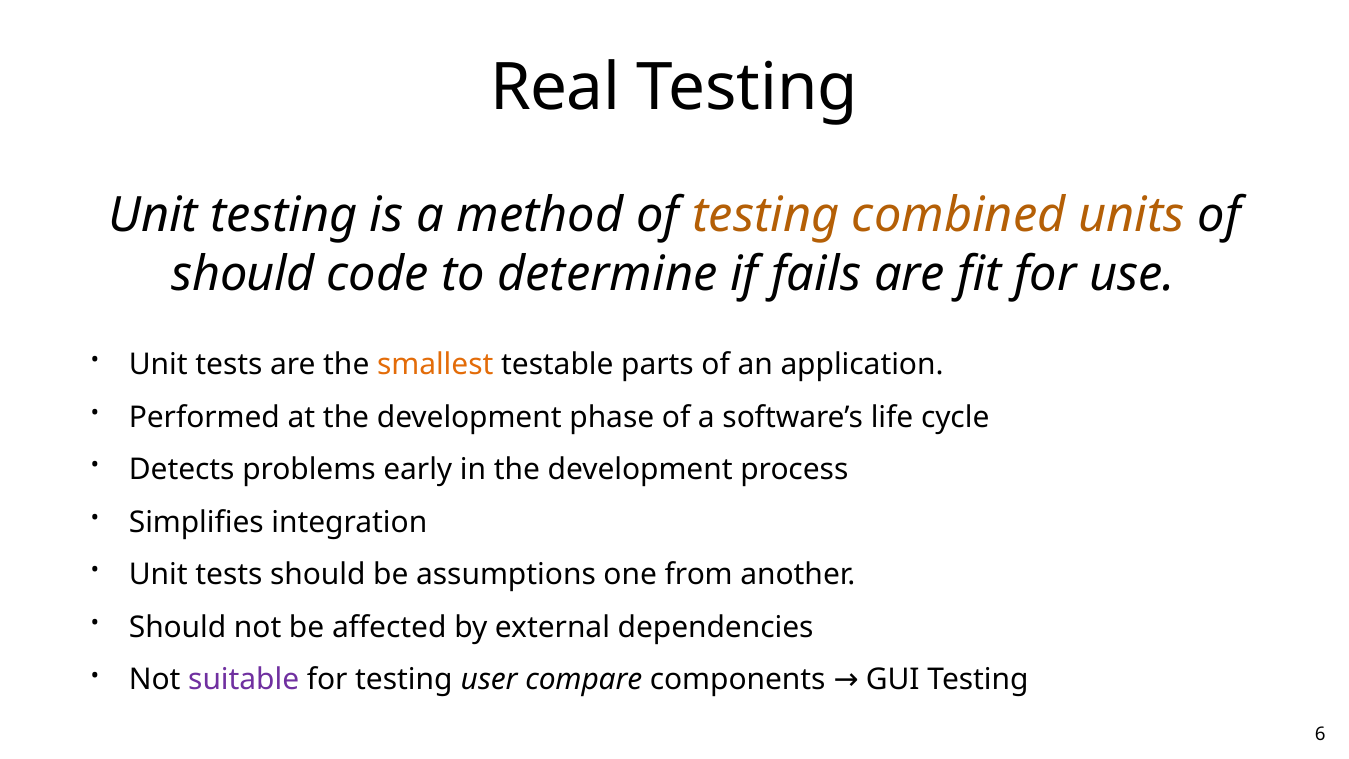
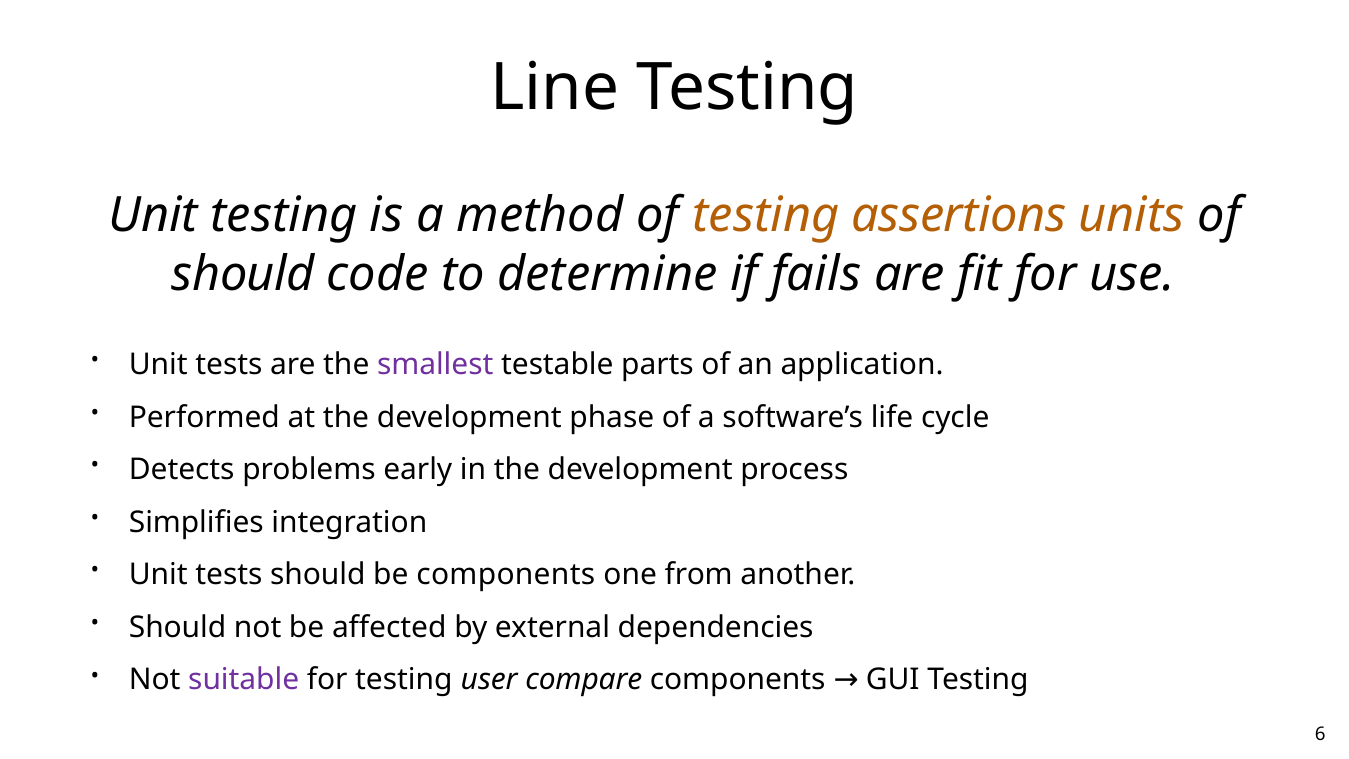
Real: Real -> Line
combined: combined -> assertions
smallest colour: orange -> purple
be assumptions: assumptions -> components
